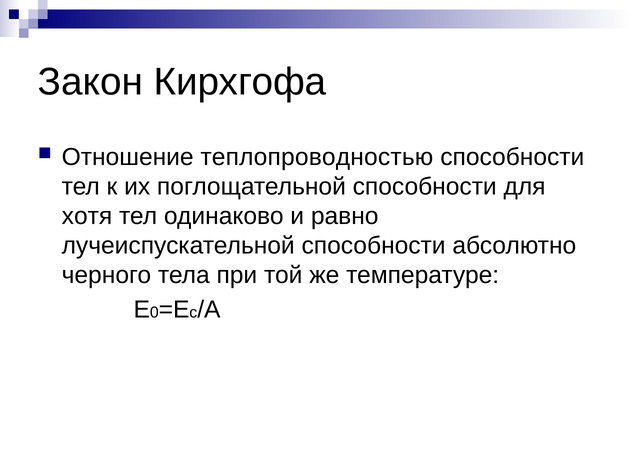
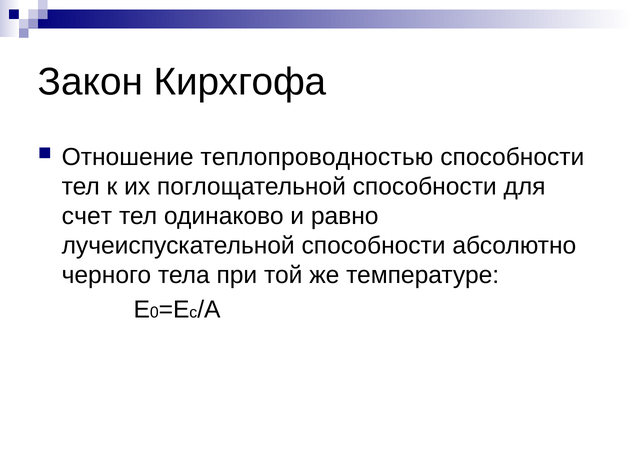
хотя: хотя -> счет
